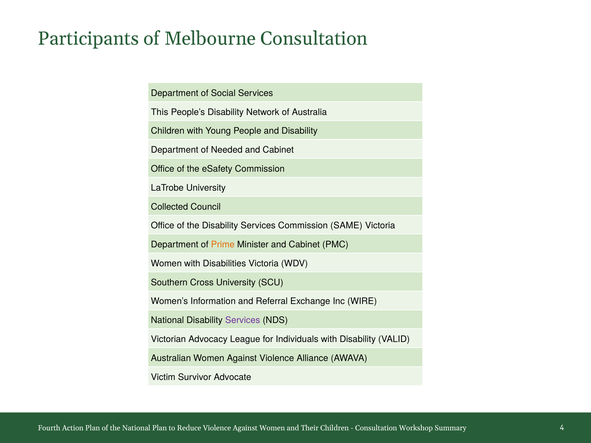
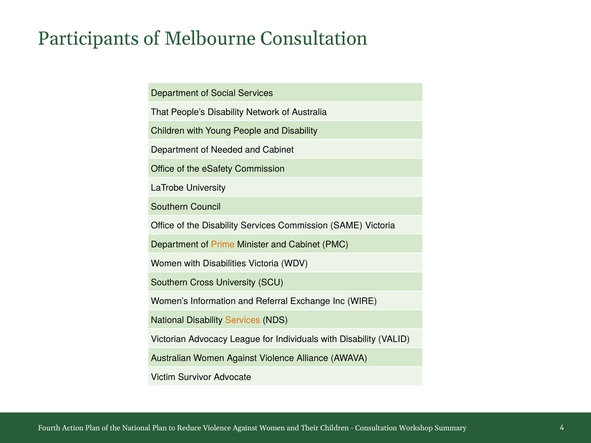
This: This -> That
Collected at (169, 207): Collected -> Southern
Services at (243, 320) colour: purple -> orange
